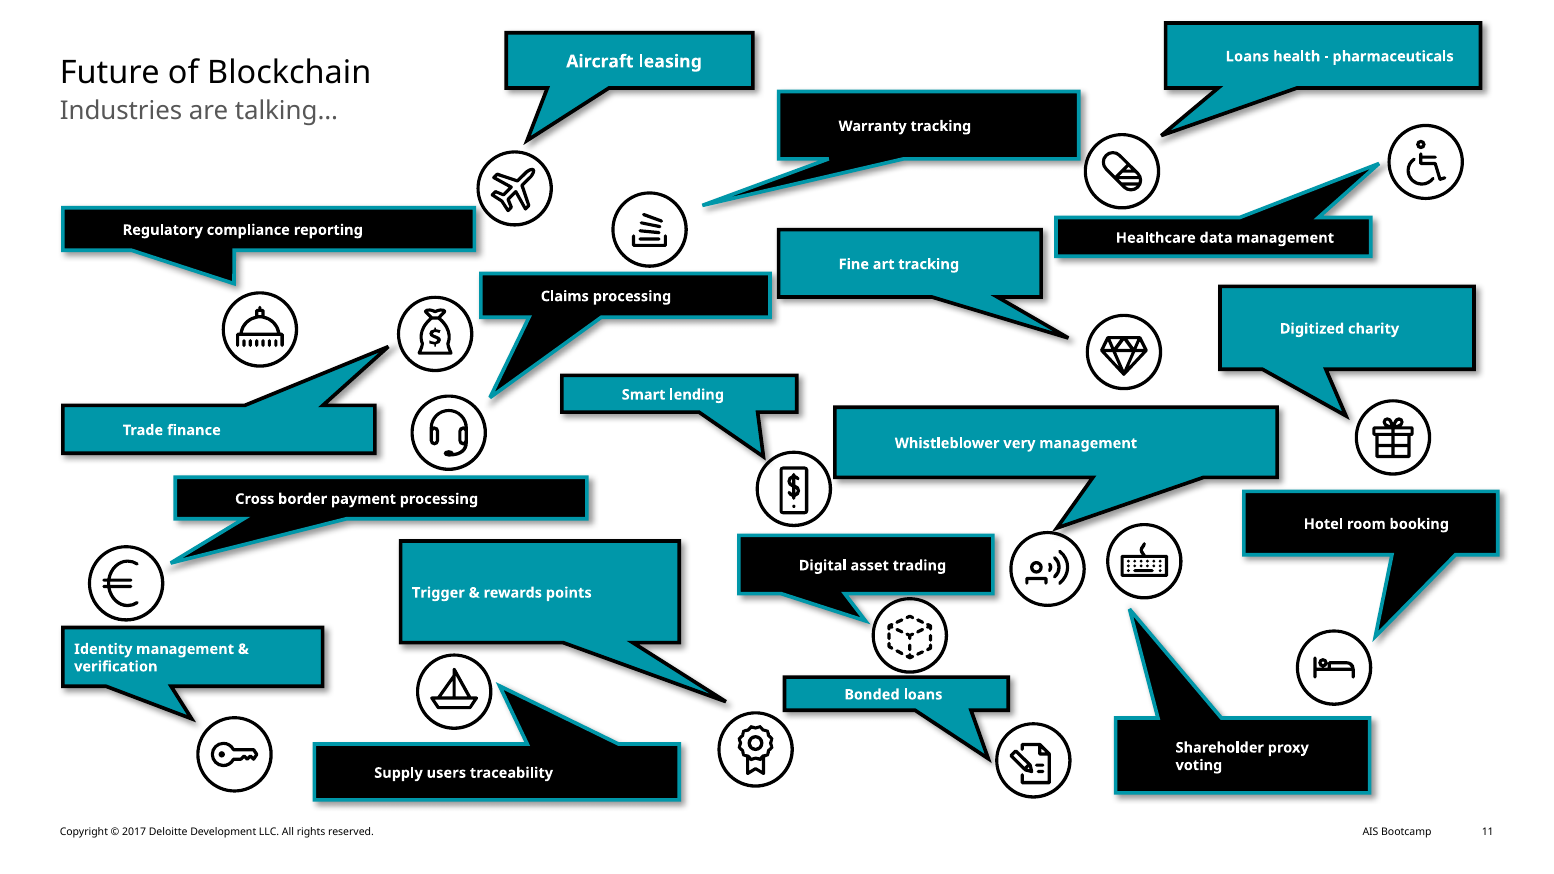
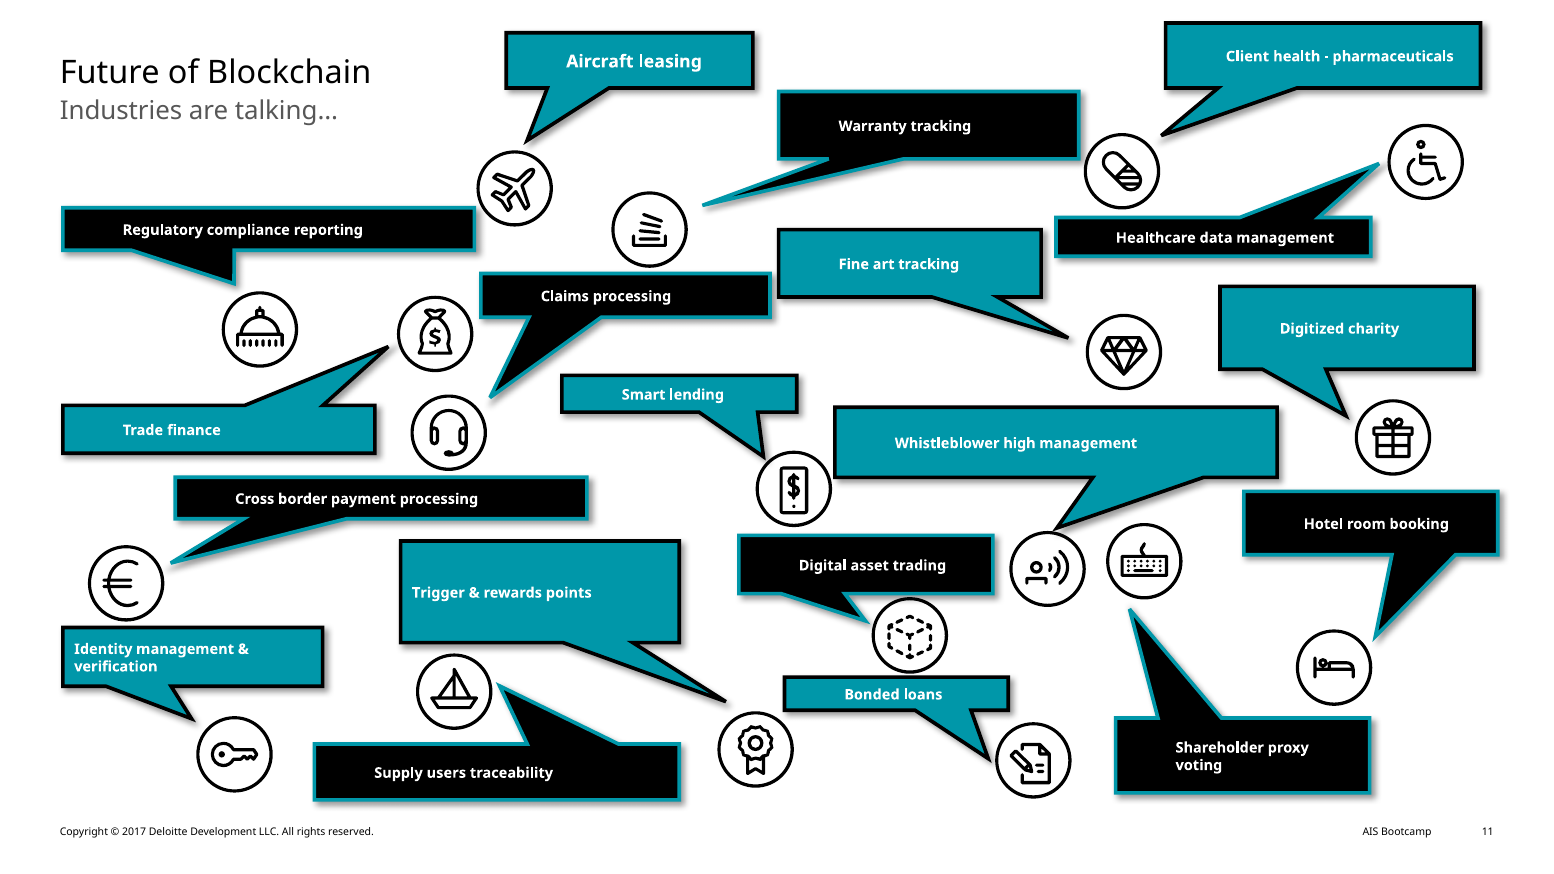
Loans at (1247, 56): Loans -> Client
very: very -> high
